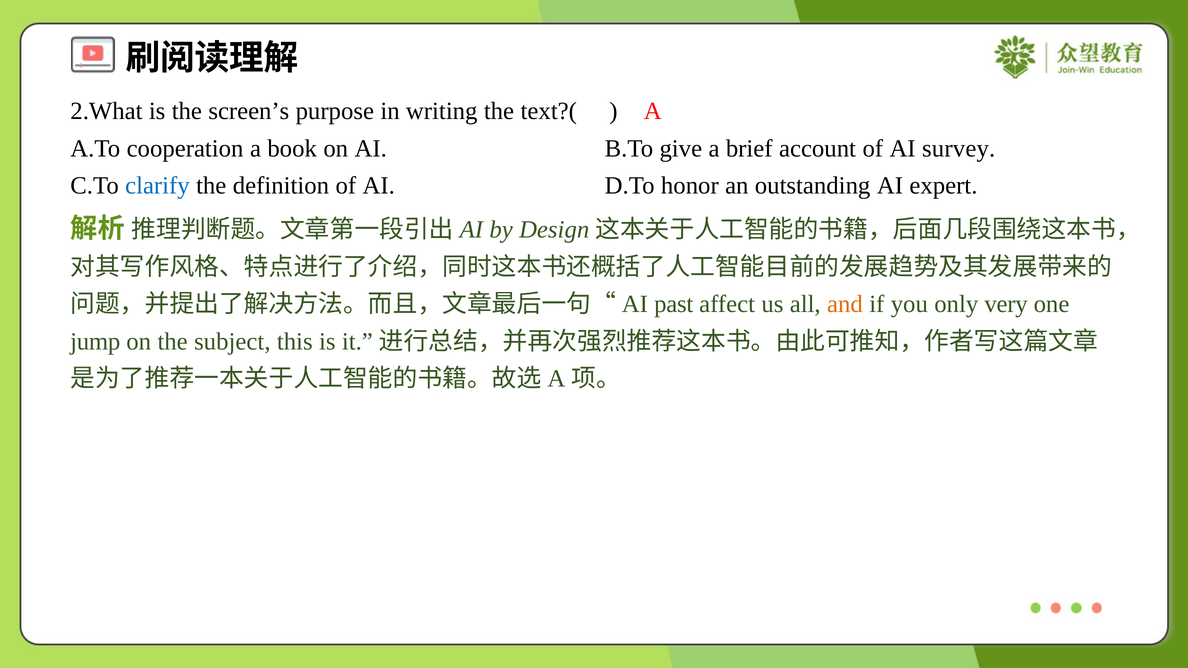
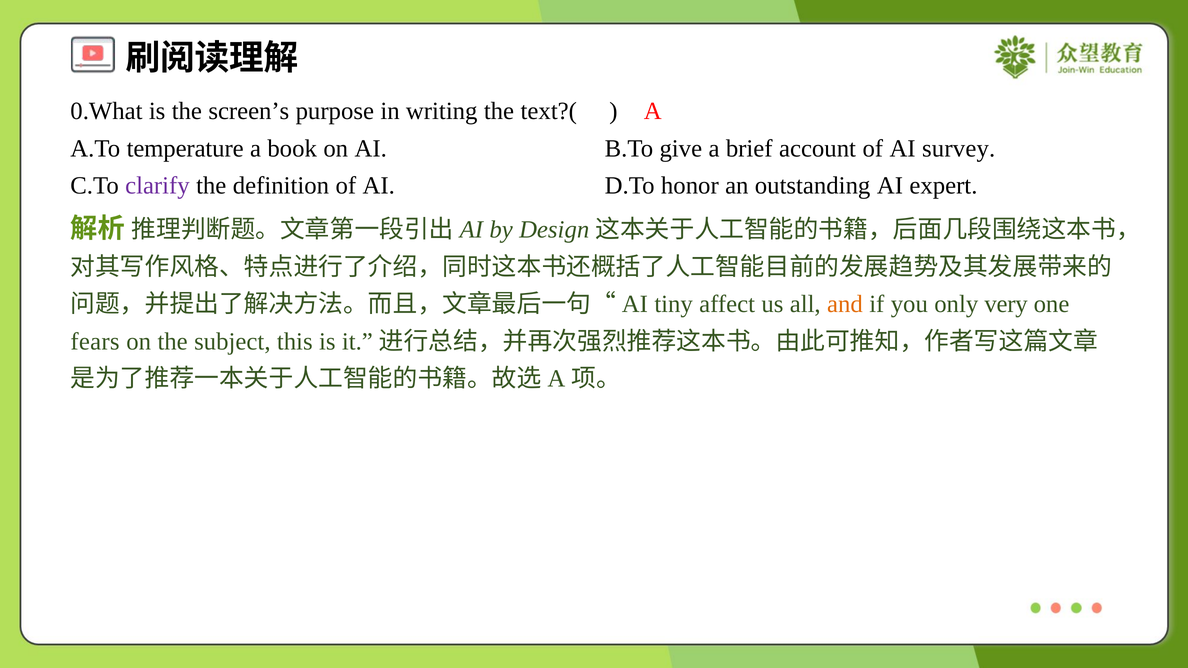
2.What: 2.What -> 0.What
cooperation: cooperation -> temperature
clarify colour: blue -> purple
past: past -> tiny
jump: jump -> fears
